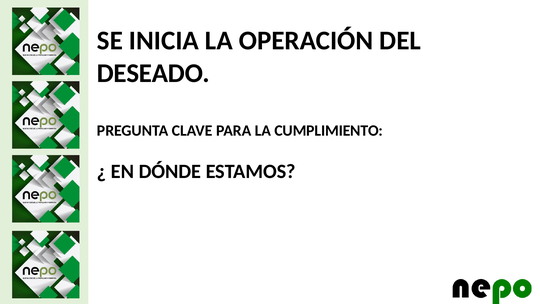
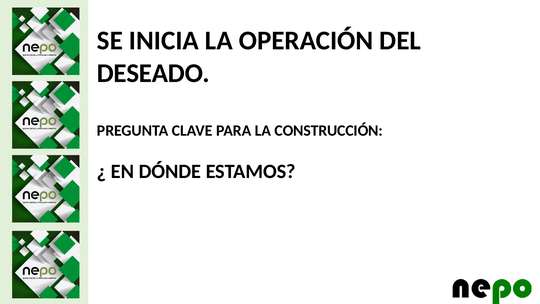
CUMPLIMIENTO: CUMPLIMIENTO -> CONSTRUCCIÓN
